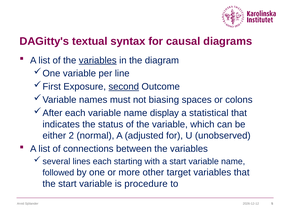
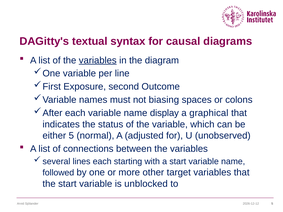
second underline: present -> none
statistical: statistical -> graphical
either 2: 2 -> 5
procedure: procedure -> unblocked
